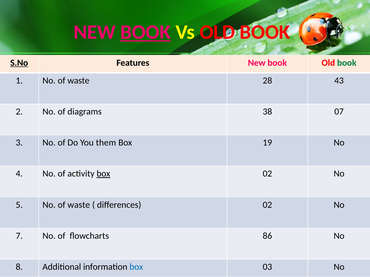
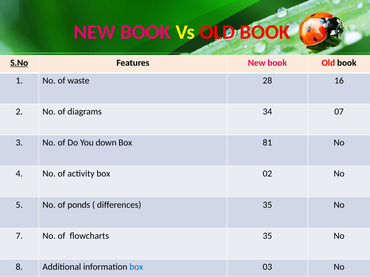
BOOK at (146, 32) underline: present -> none
book at (347, 63) colour: green -> black
43: 43 -> 16
38: 38 -> 34
them: them -> down
19: 19 -> 81
box at (103, 174) underline: present -> none
5 No of waste: waste -> ponds
differences 02: 02 -> 35
flowcharts 86: 86 -> 35
